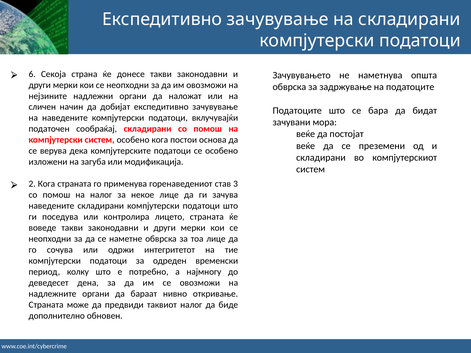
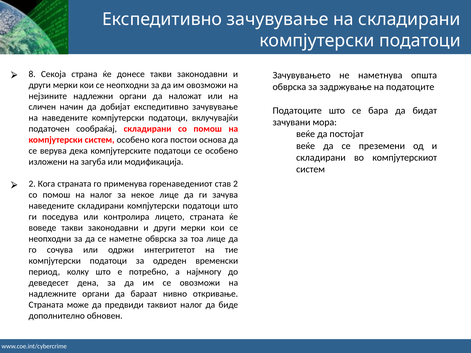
6: 6 -> 8
став 3: 3 -> 2
